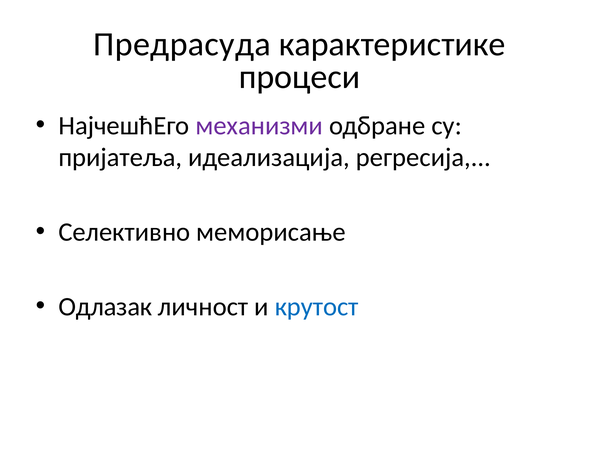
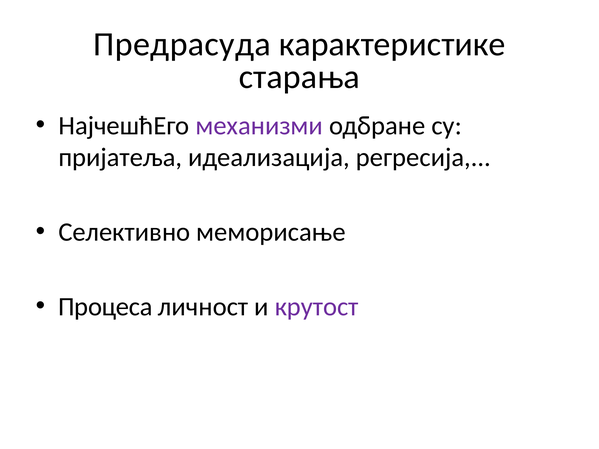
процеси: процеси -> старања
Одлазак: Одлазак -> Процеса
крутост colour: blue -> purple
